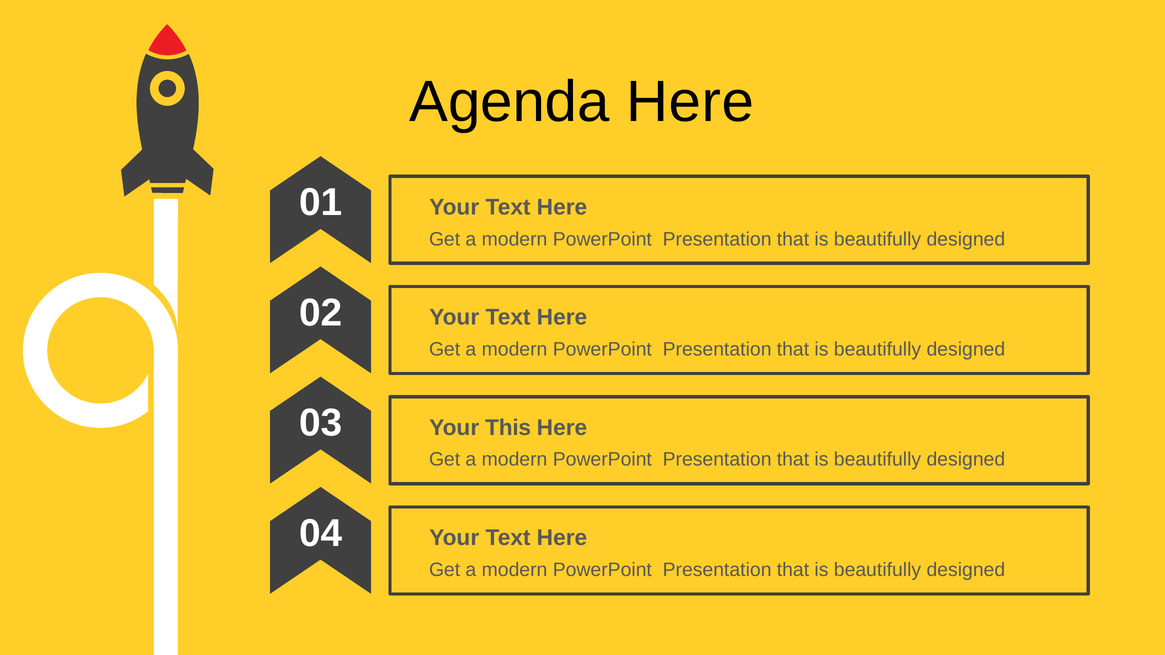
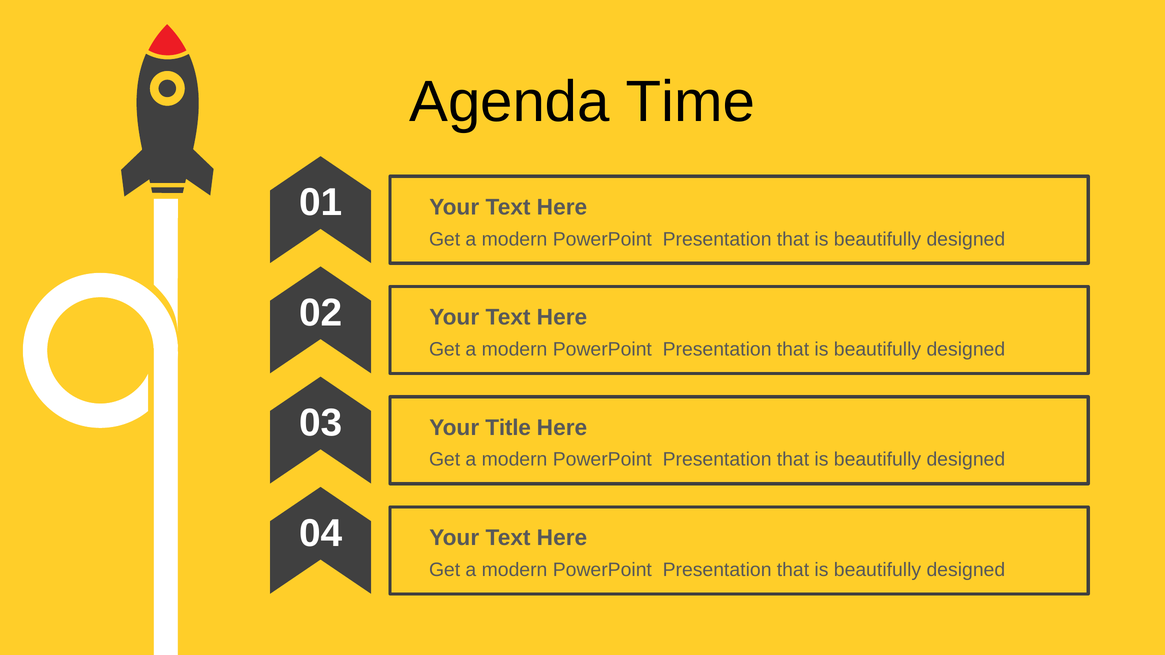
Agenda Here: Here -> Time
This: This -> Title
